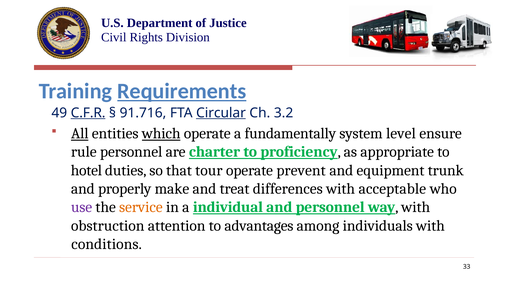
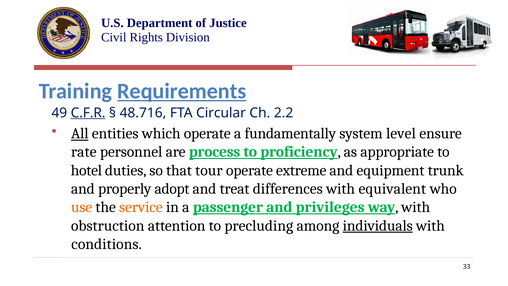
91.716: 91.716 -> 48.716
Circular underline: present -> none
3.2: 3.2 -> 2.2
which underline: present -> none
rule: rule -> rate
charter: charter -> process
prevent: prevent -> extreme
make: make -> adopt
acceptable: acceptable -> equivalent
use colour: purple -> orange
individual: individual -> passenger
and personnel: personnel -> privileges
advantages: advantages -> precluding
individuals underline: none -> present
